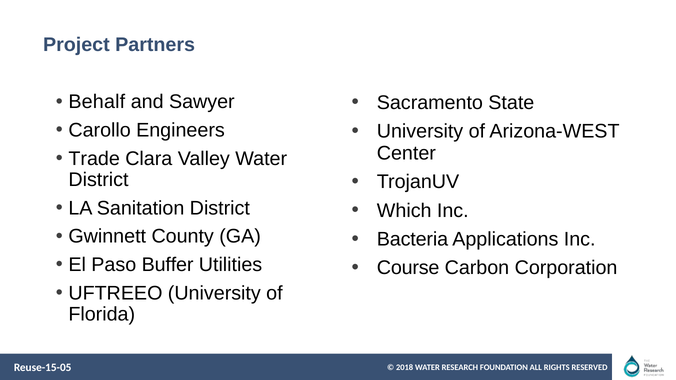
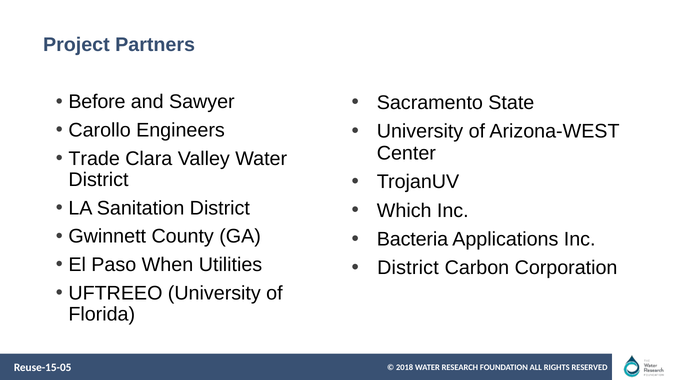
Behalf: Behalf -> Before
Buffer: Buffer -> When
Course at (408, 268): Course -> District
